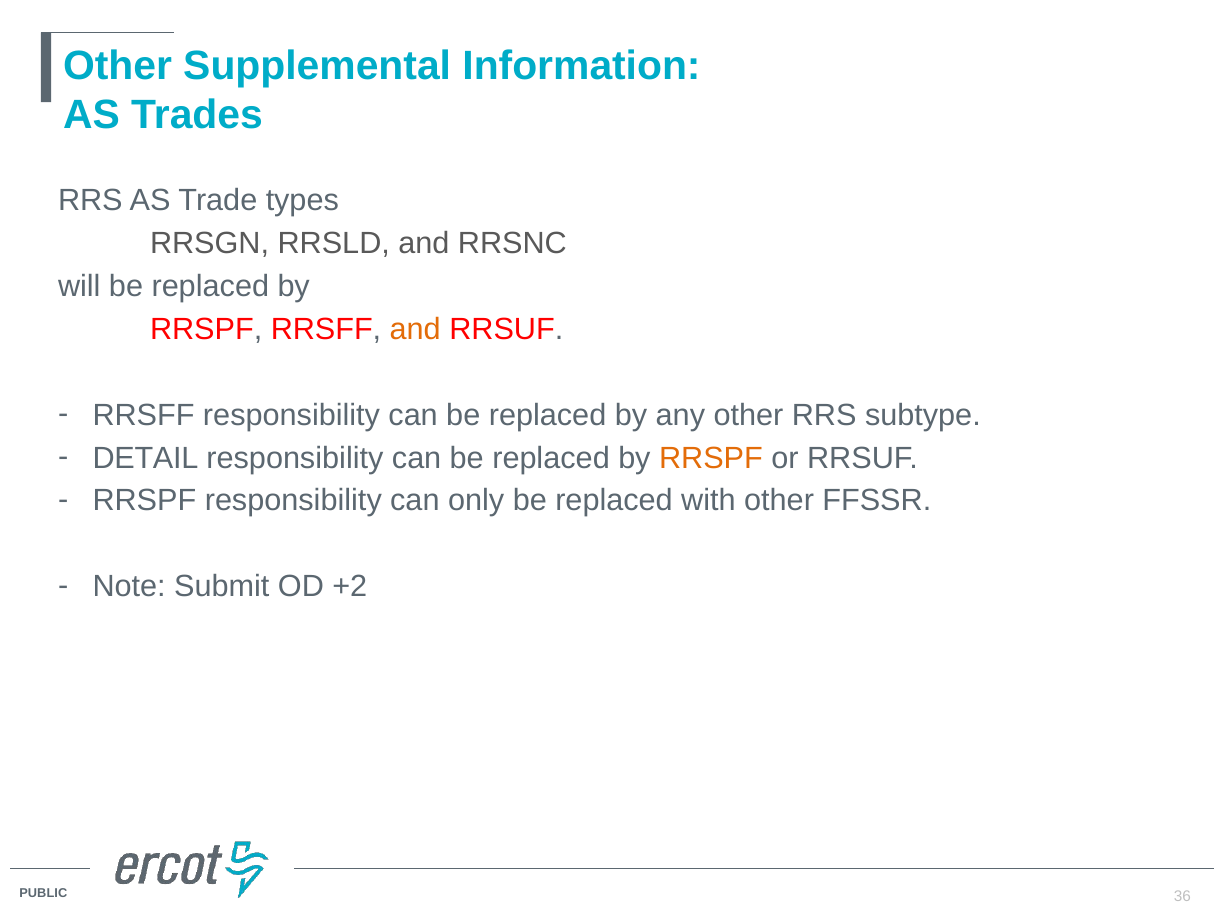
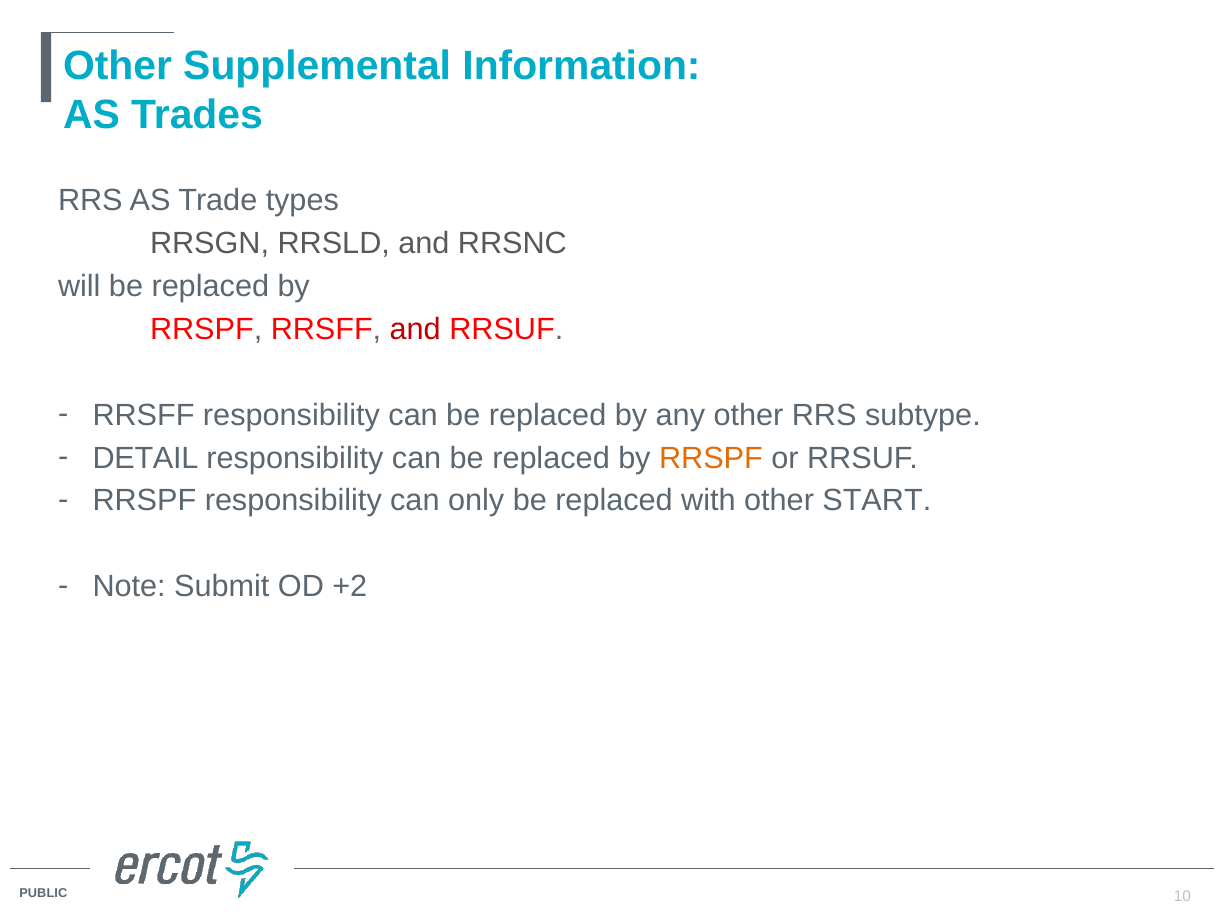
and at (415, 329) colour: orange -> red
FFSSR: FFSSR -> START
36: 36 -> 10
